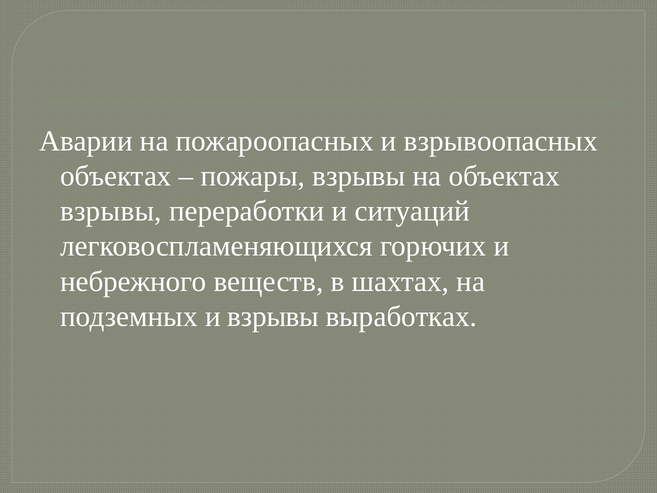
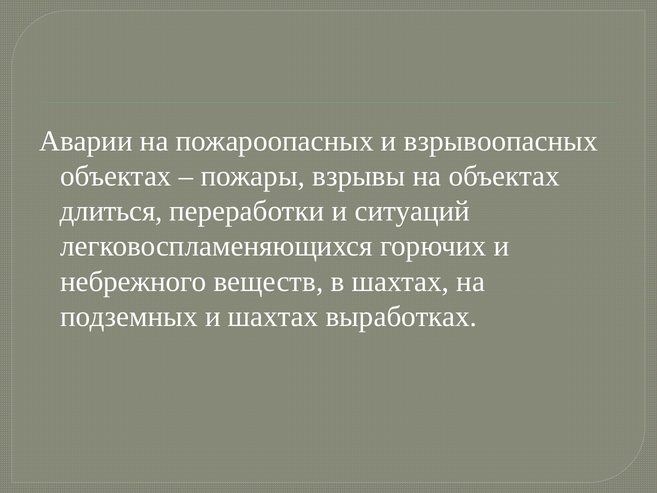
взрывы at (111, 211): взрывы -> длиться
и взрывы: взрывы -> шахтах
